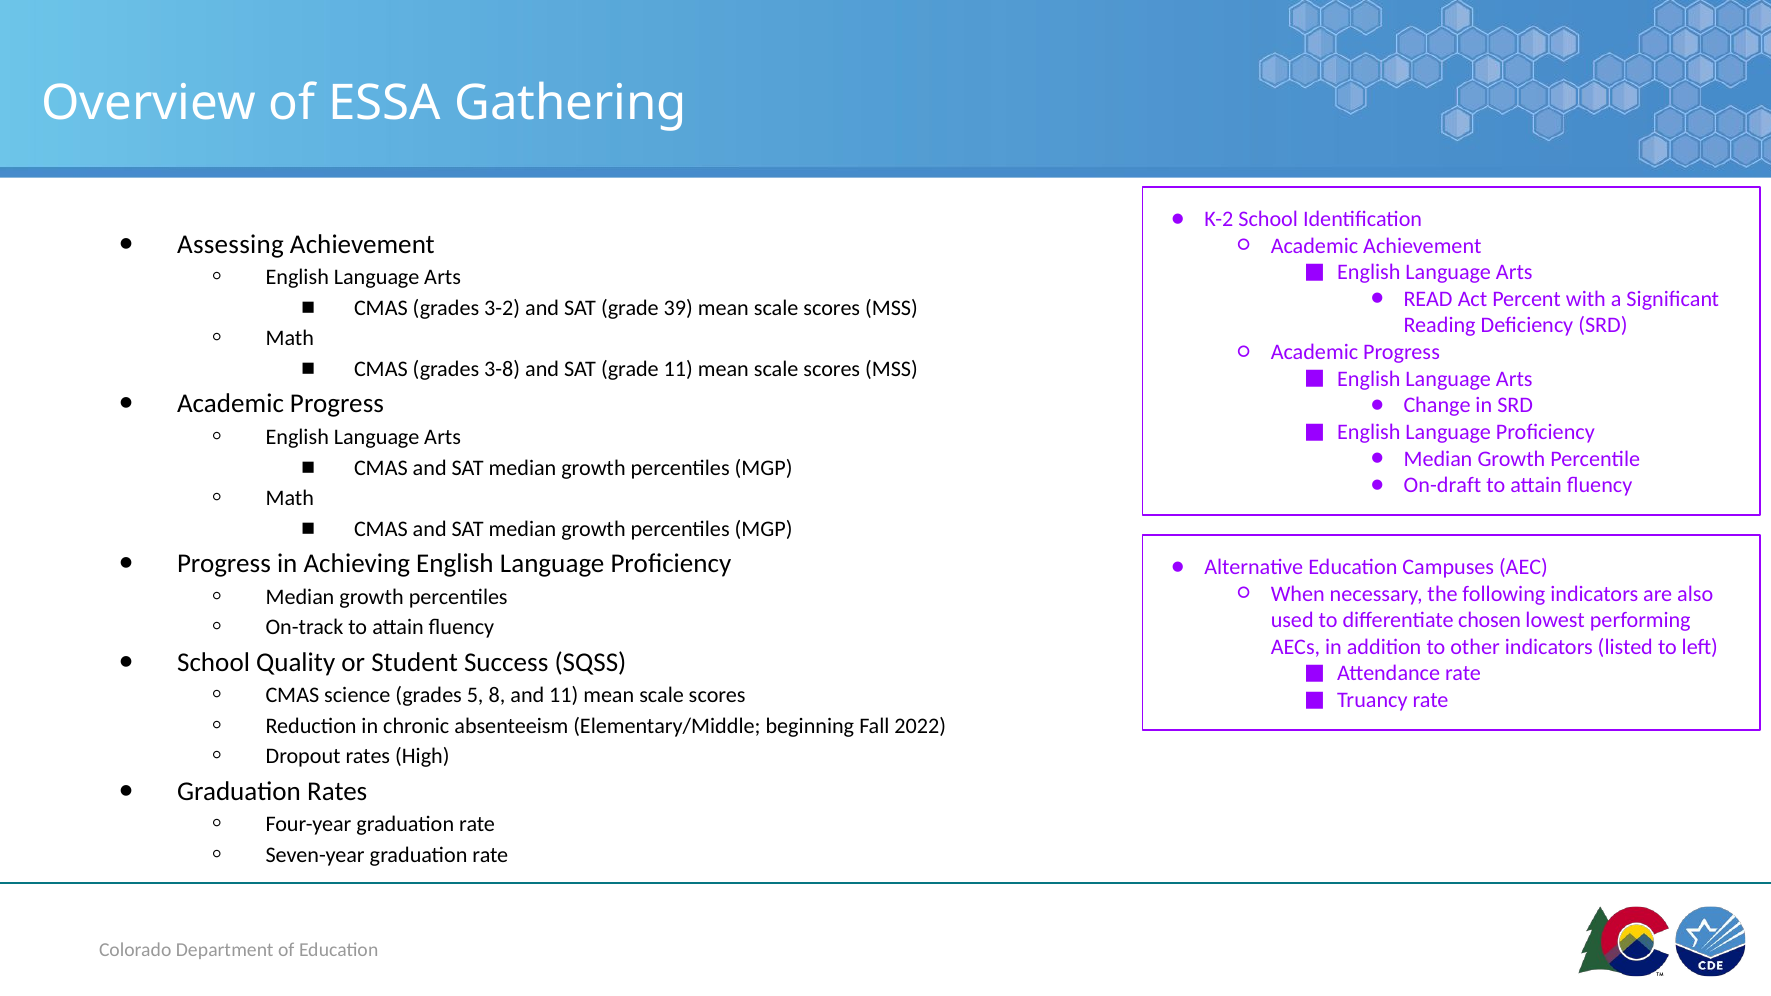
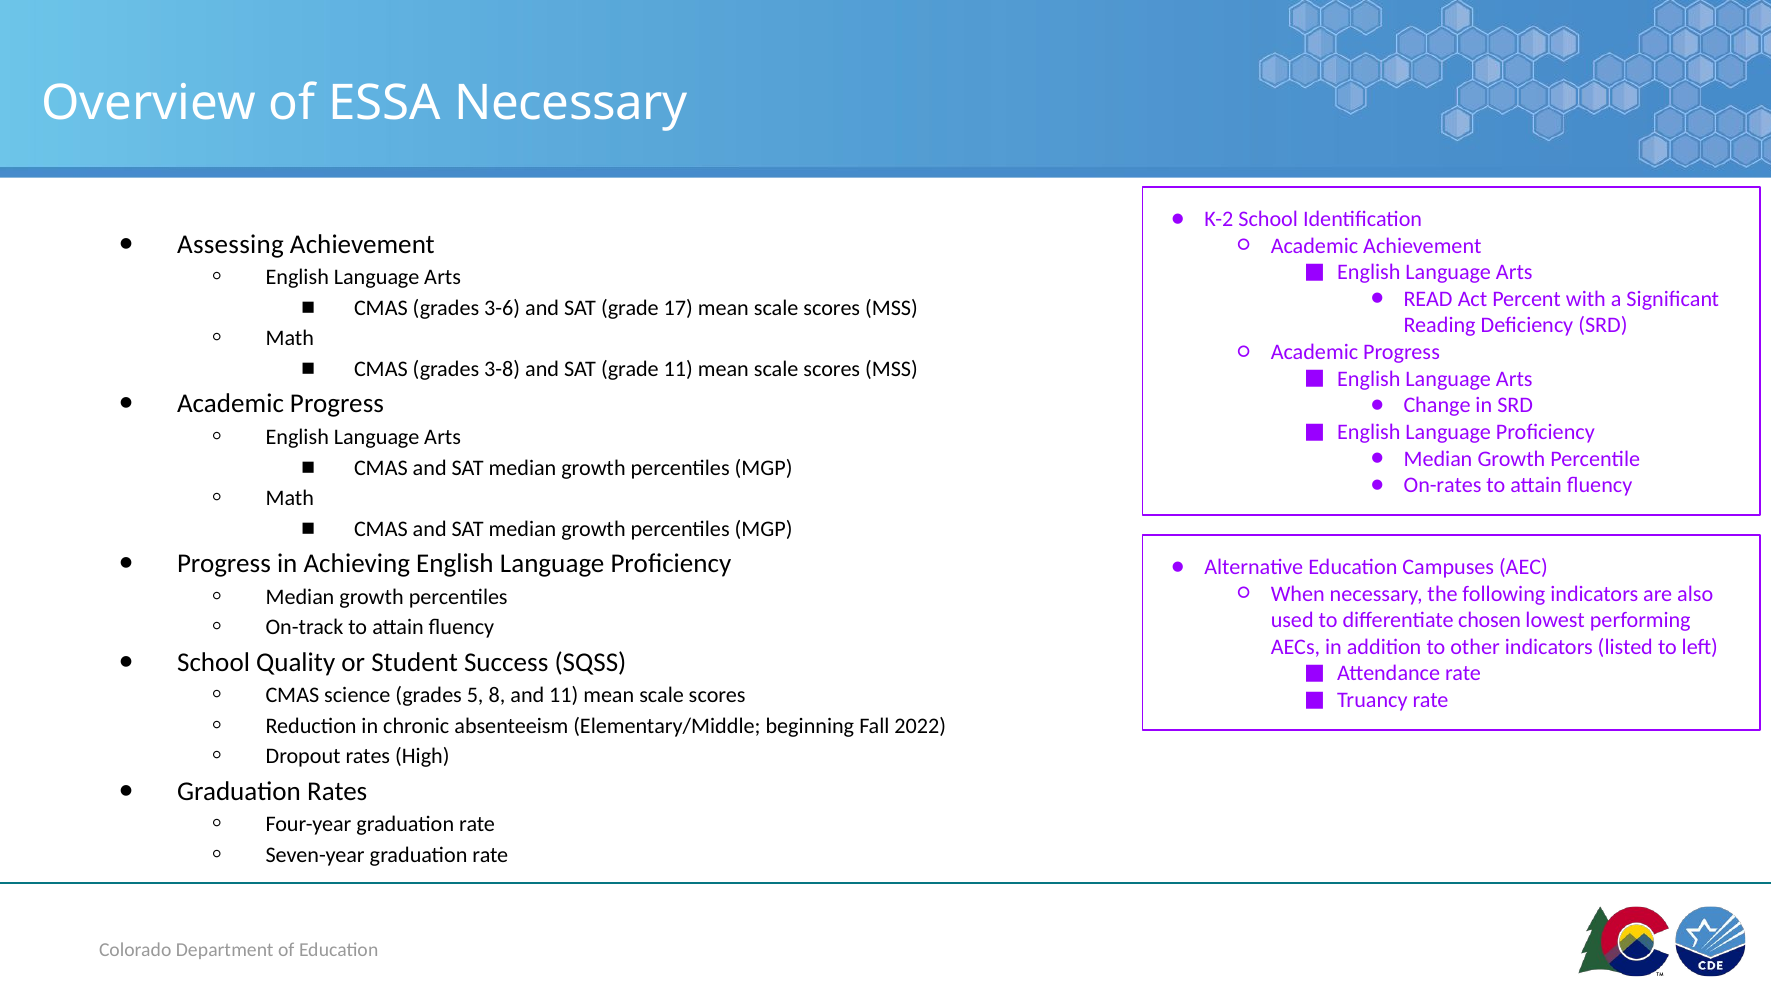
ESSA Gathering: Gathering -> Necessary
3-2: 3-2 -> 3-6
39: 39 -> 17
On-draft: On-draft -> On-rates
